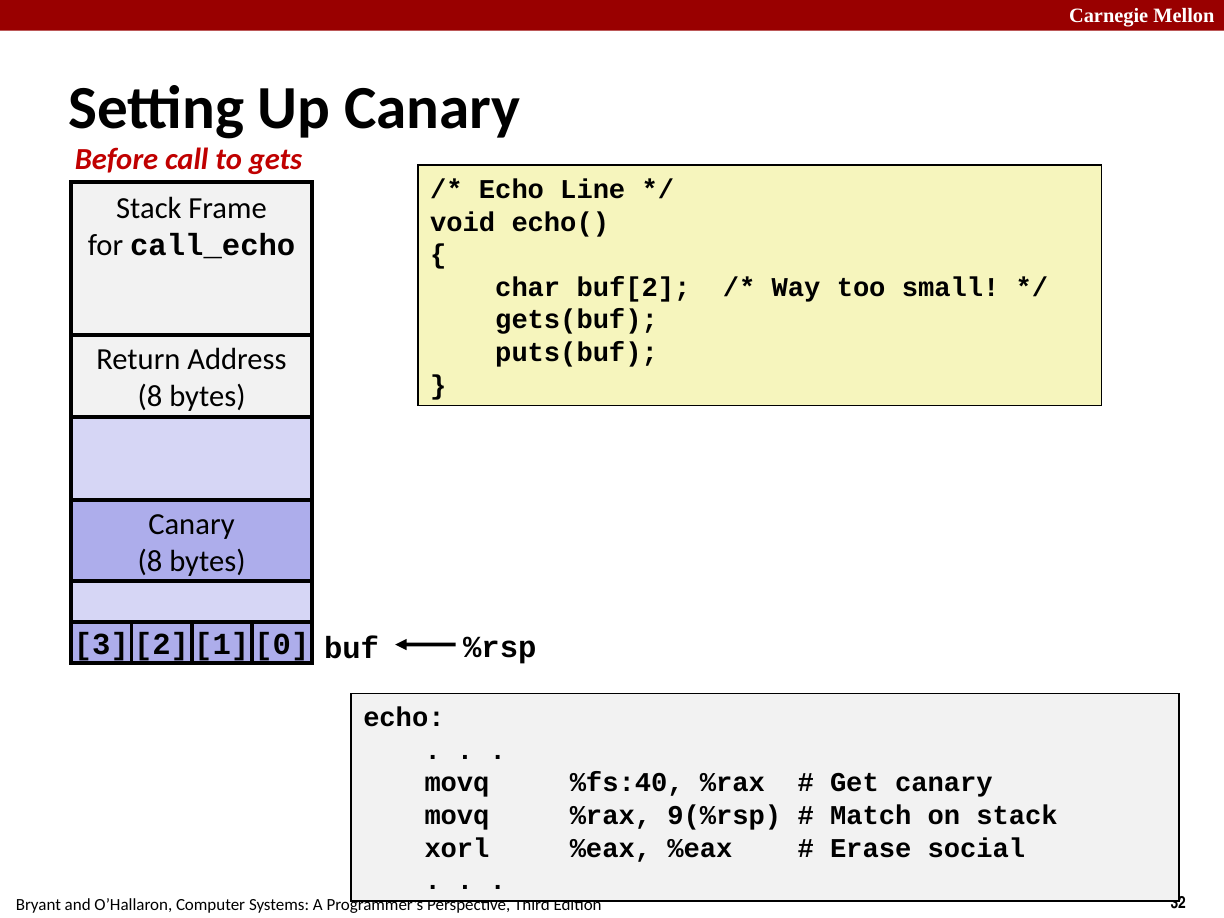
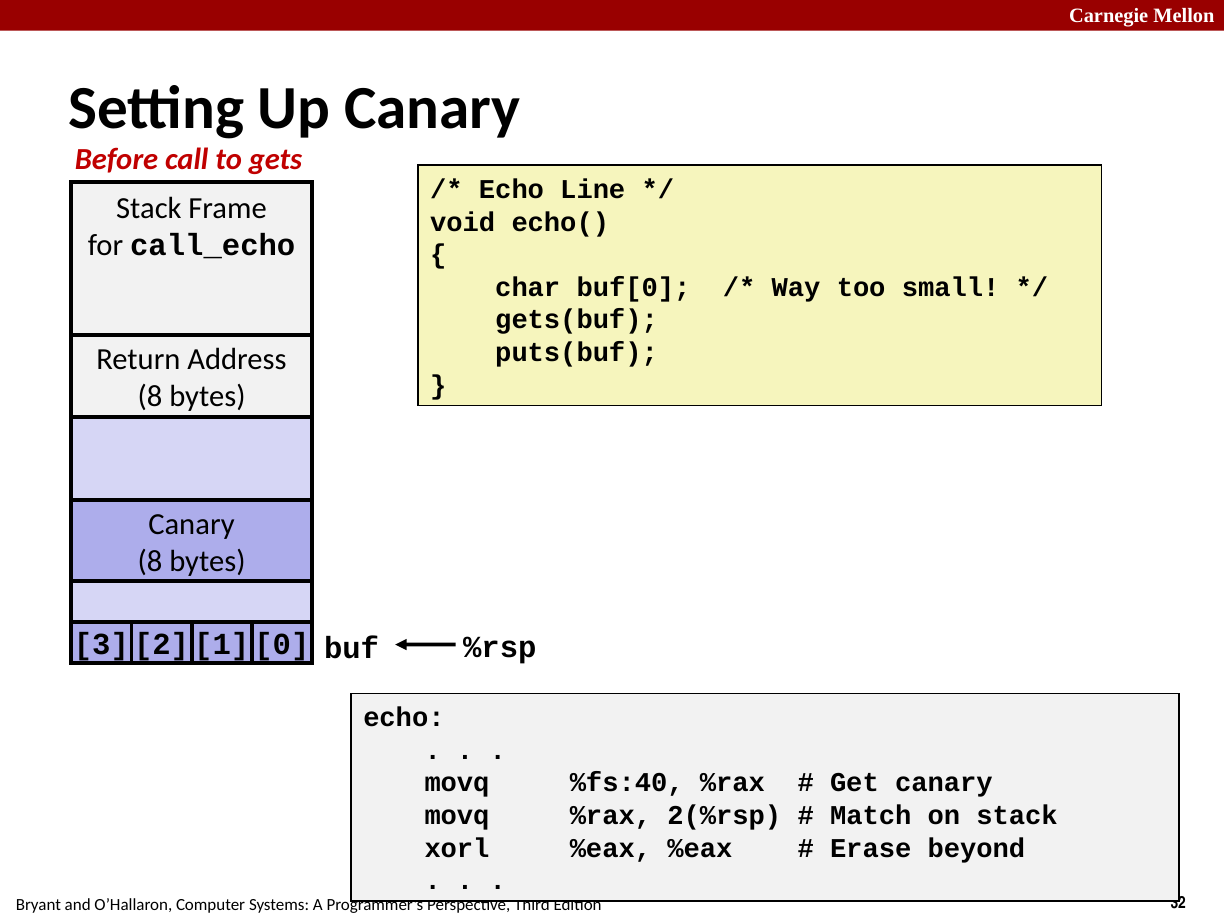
buf[2: buf[2 -> buf[0
9(%rsp: 9(%rsp -> 2(%rsp
social: social -> beyond
